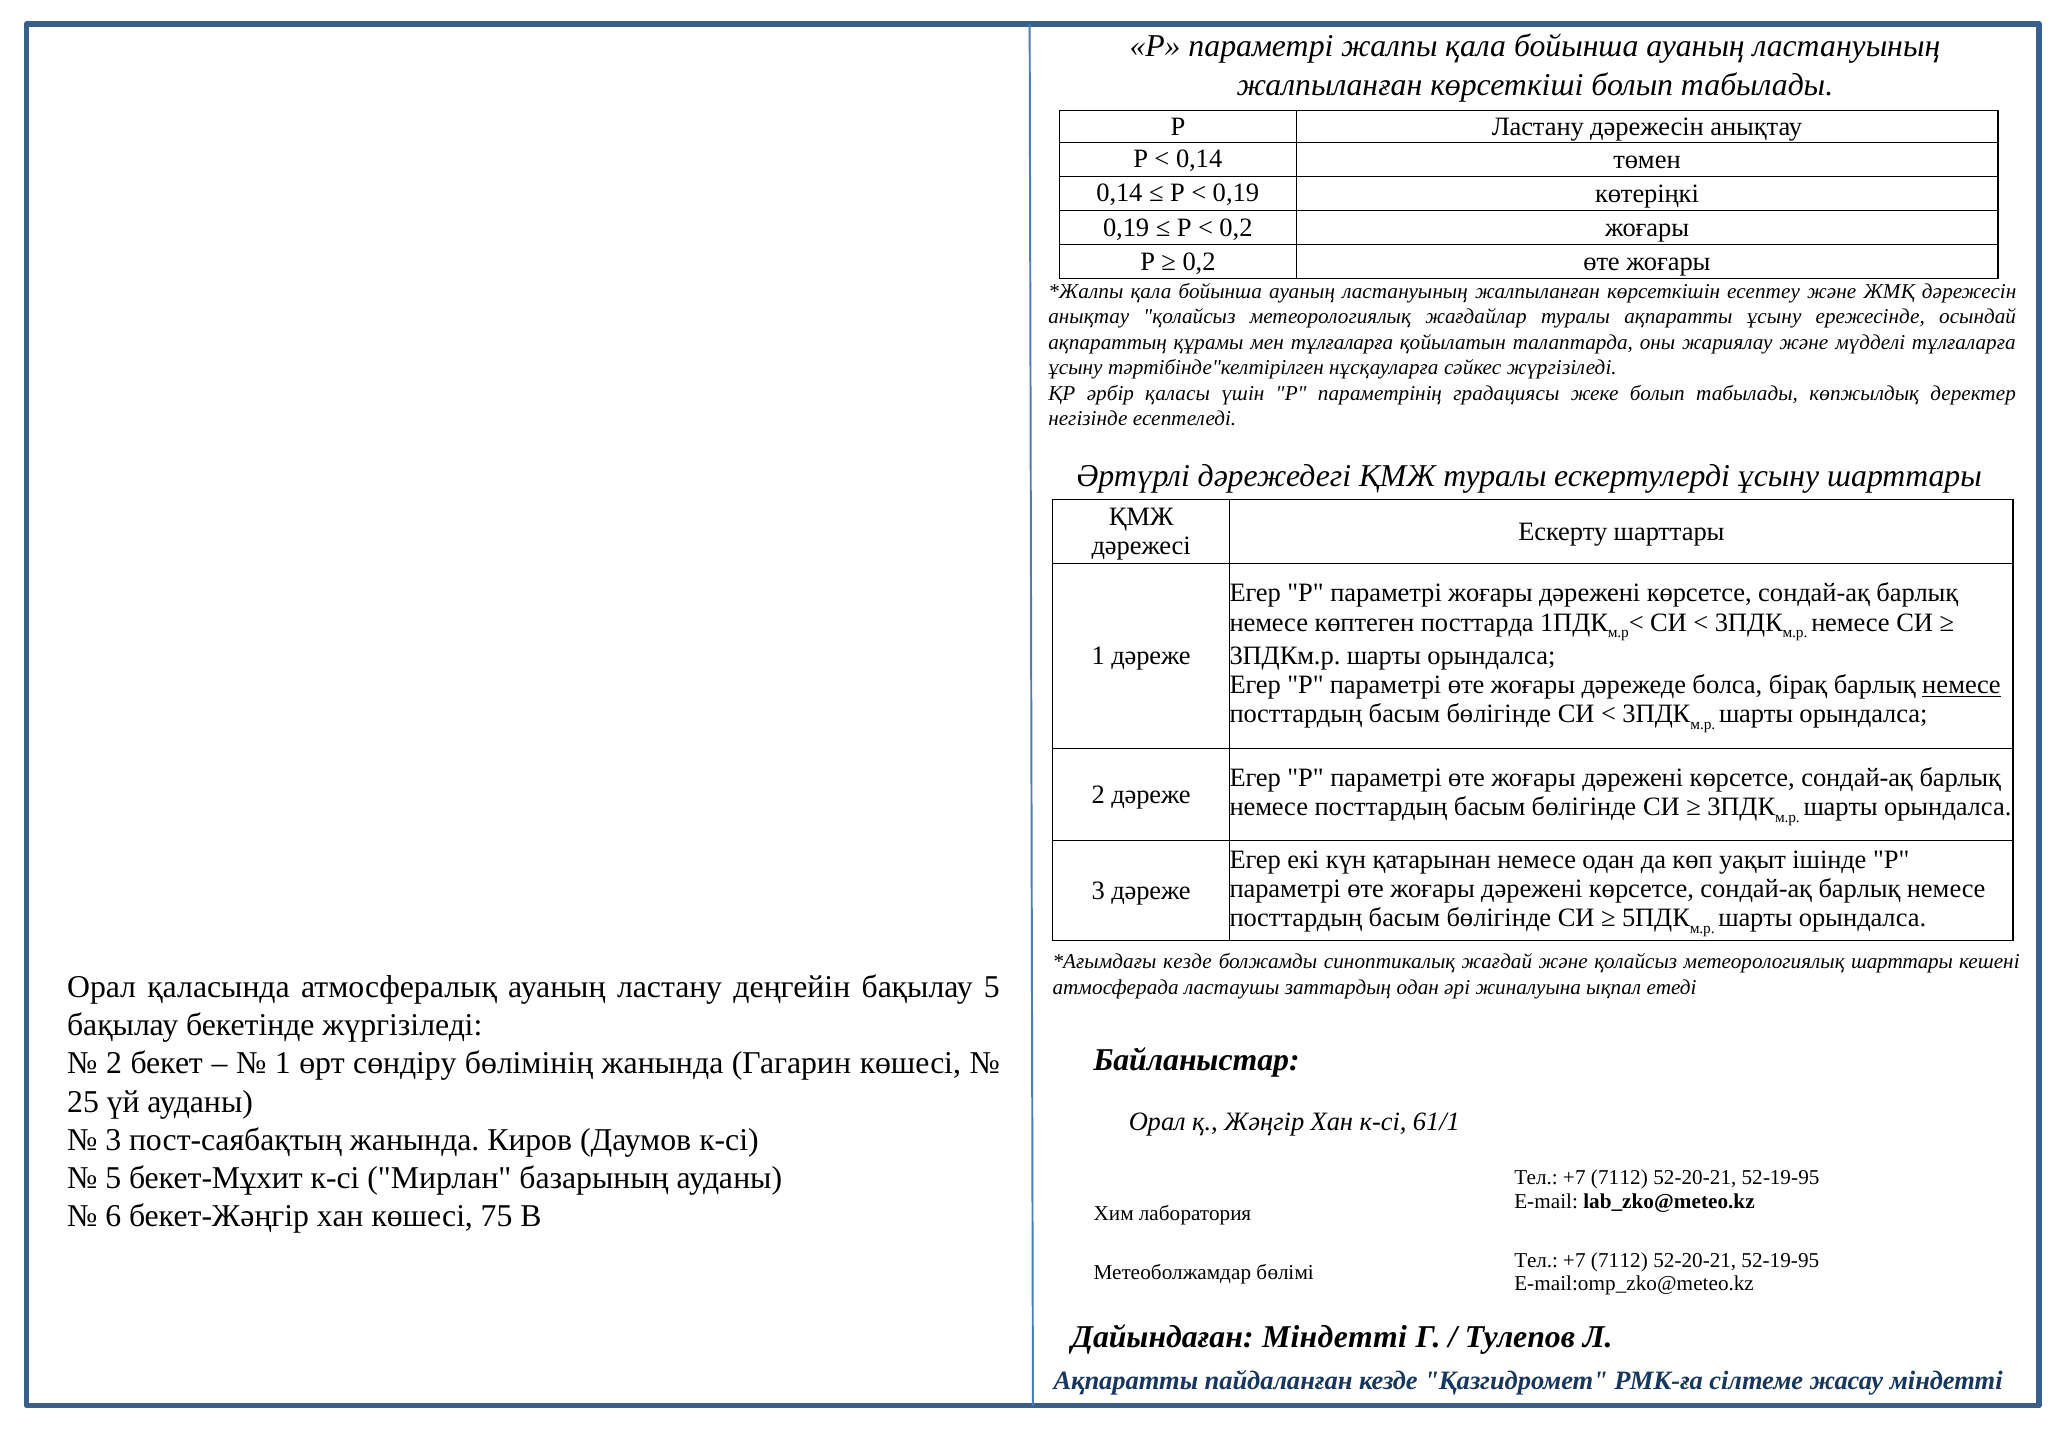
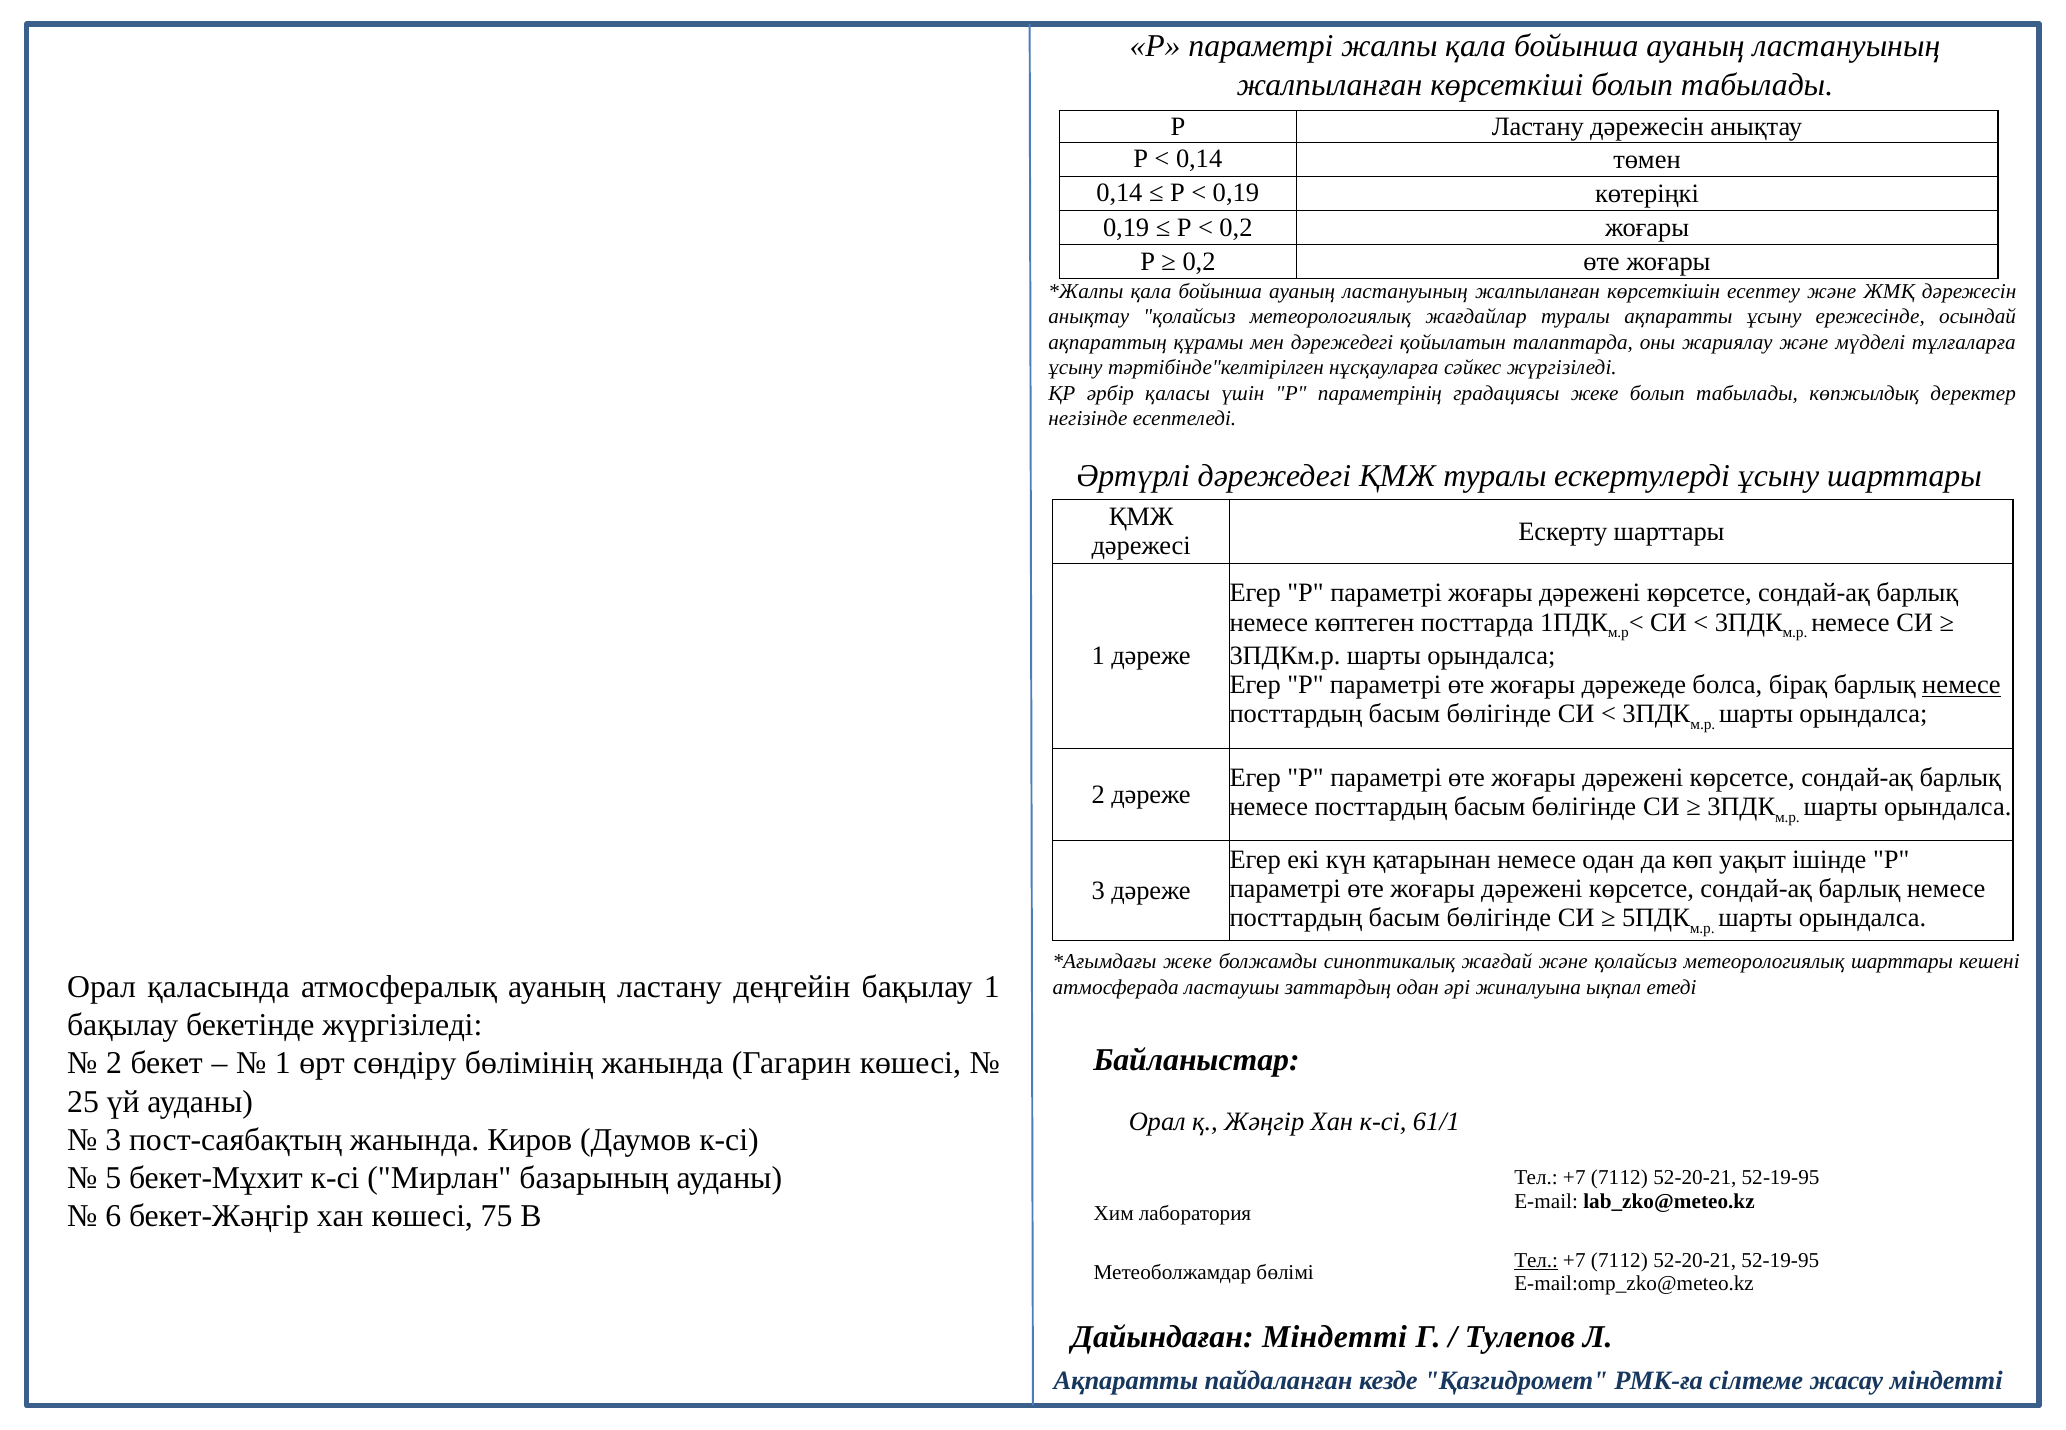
мен тұлғаларға: тұлғаларға -> дәрежедегі
кезде at (1187, 962): кезде -> жеке
бақылау 5: 5 -> 1
Тел at (1536, 1261) underline: none -> present
